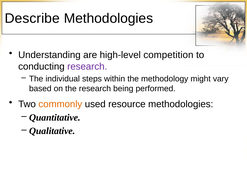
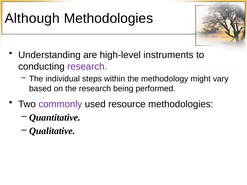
Describe: Describe -> Although
competition: competition -> instruments
commonly colour: orange -> purple
